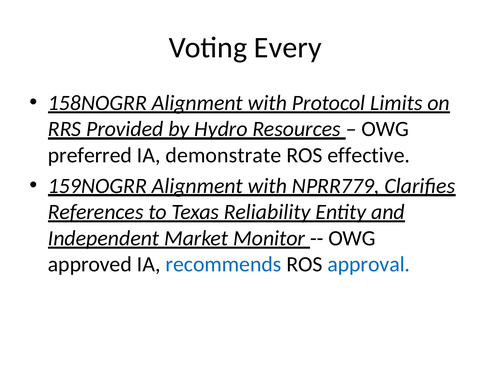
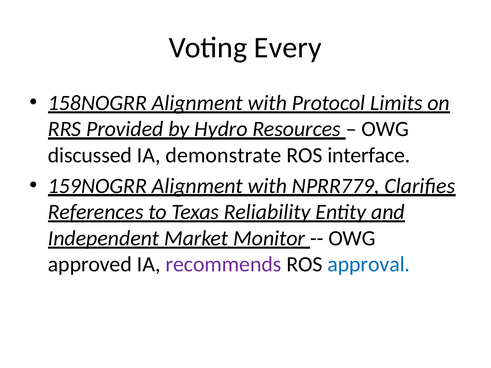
preferred: preferred -> discussed
effective: effective -> interface
recommends colour: blue -> purple
